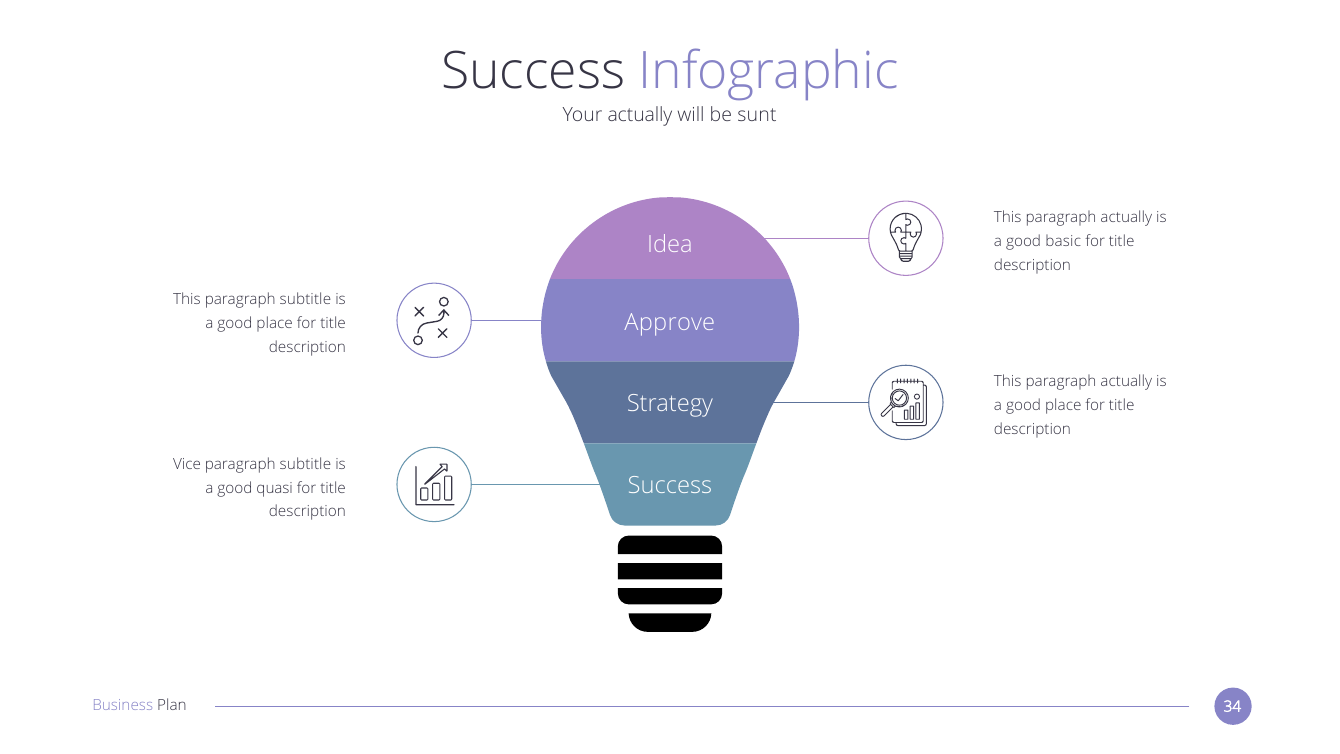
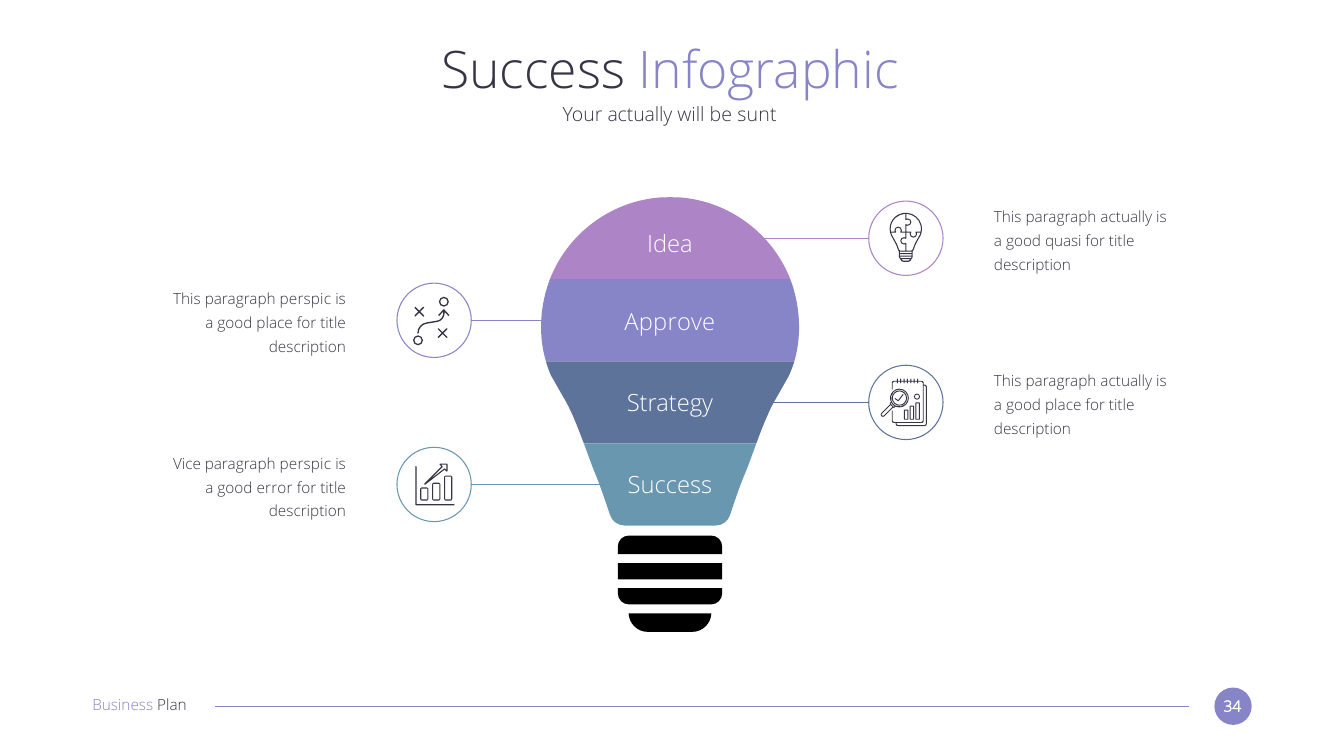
basic: basic -> quasi
This paragraph subtitle: subtitle -> perspic
subtitle at (305, 464): subtitle -> perspic
quasi: quasi -> error
